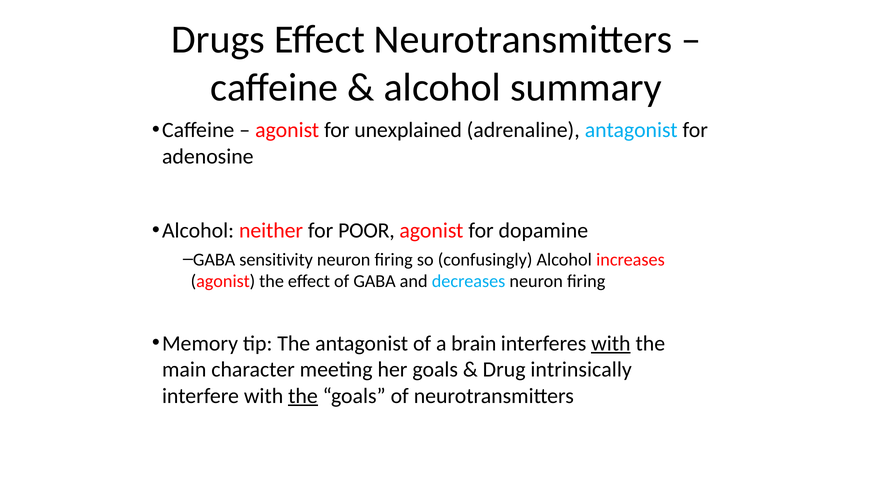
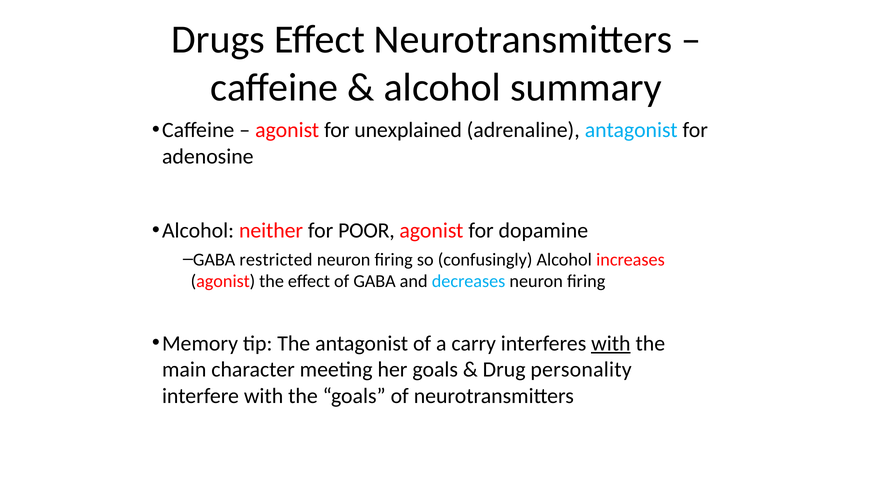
sensitivity: sensitivity -> restricted
brain: brain -> carry
intrinsically: intrinsically -> personality
the at (303, 396) underline: present -> none
